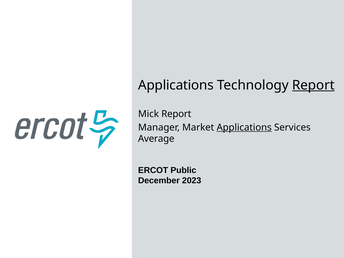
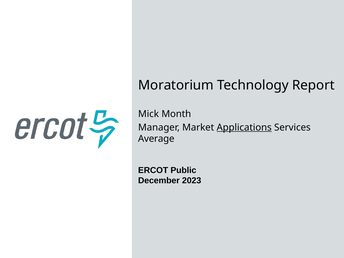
Applications at (176, 85): Applications -> Moratorium
Report at (313, 85) underline: present -> none
Mick Report: Report -> Month
